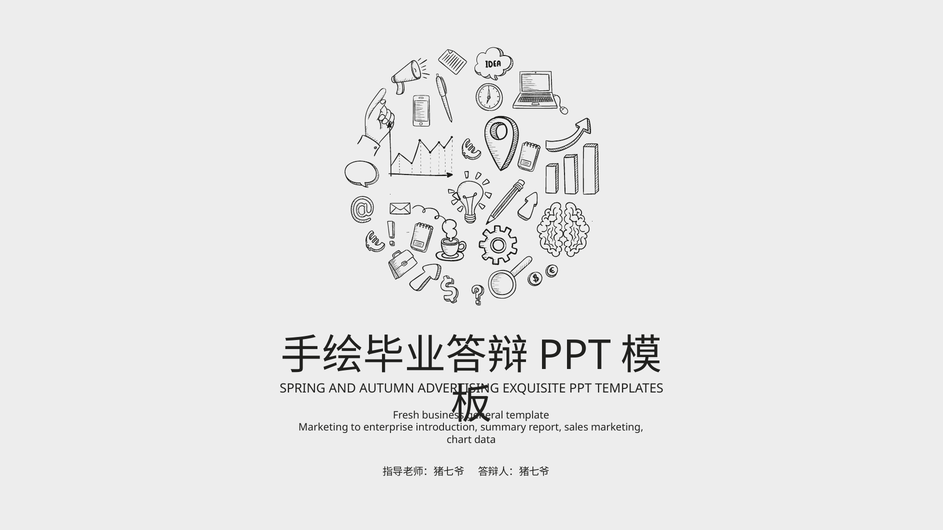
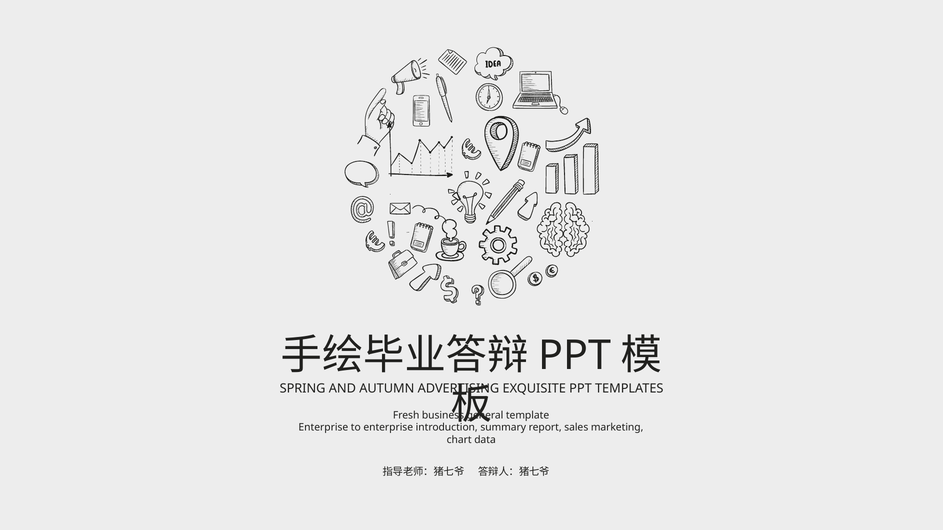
Marketing at (323, 428): Marketing -> Enterprise
